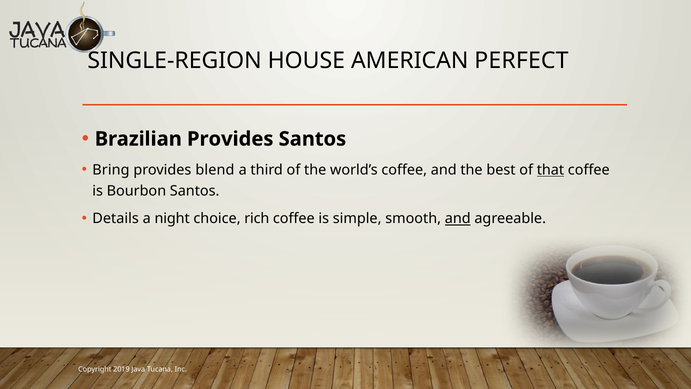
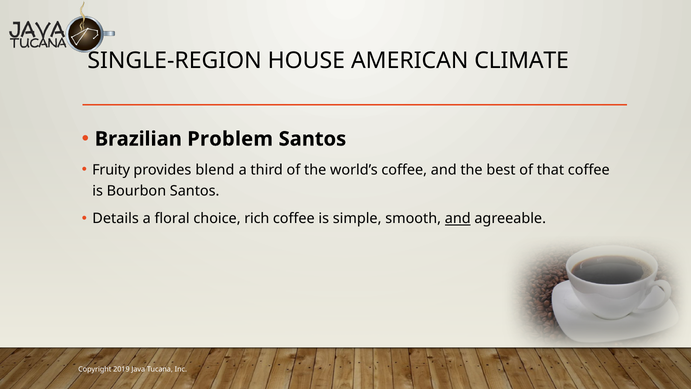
PERFECT: PERFECT -> CLIMATE
Brazilian Provides: Provides -> Problem
Bring: Bring -> Fruity
that underline: present -> none
night: night -> floral
